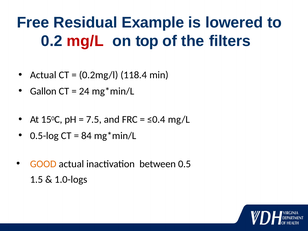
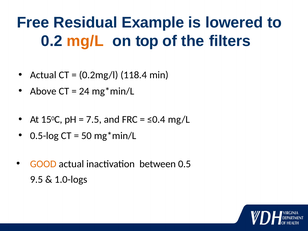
mg/L at (85, 41) colour: red -> orange
Gallon: Gallon -> Above
84: 84 -> 50
1.5: 1.5 -> 9.5
